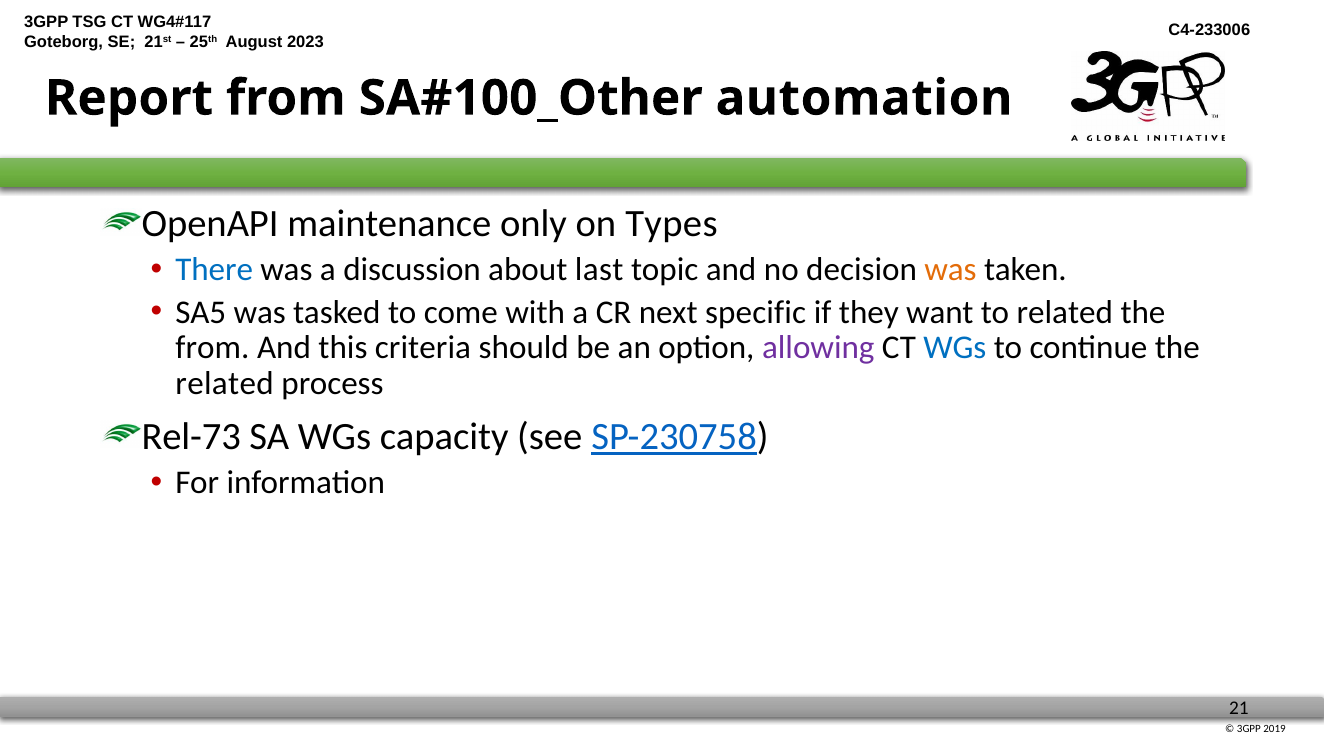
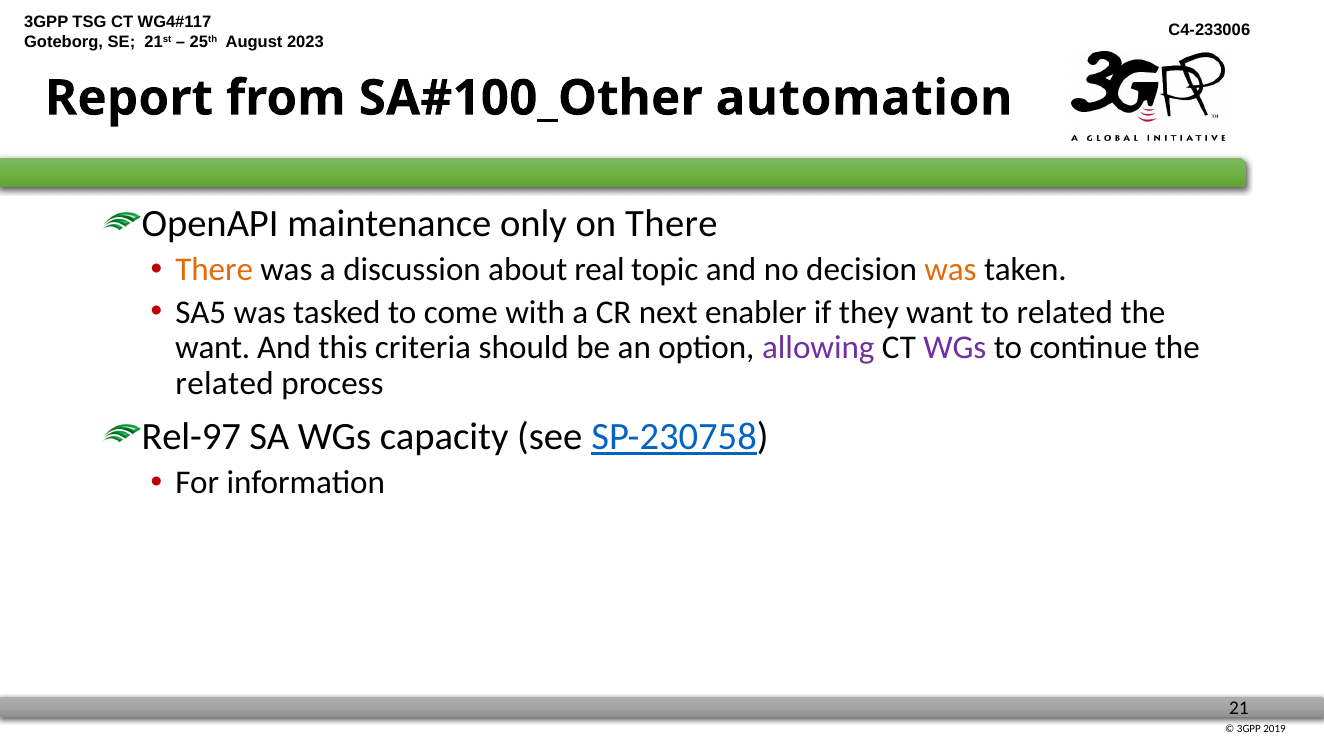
on Types: Types -> There
There at (214, 269) colour: blue -> orange
last: last -> real
specific: specific -> enabler
from at (212, 348): from -> want
WGs at (955, 348) colour: blue -> purple
Rel-73: Rel-73 -> Rel-97
